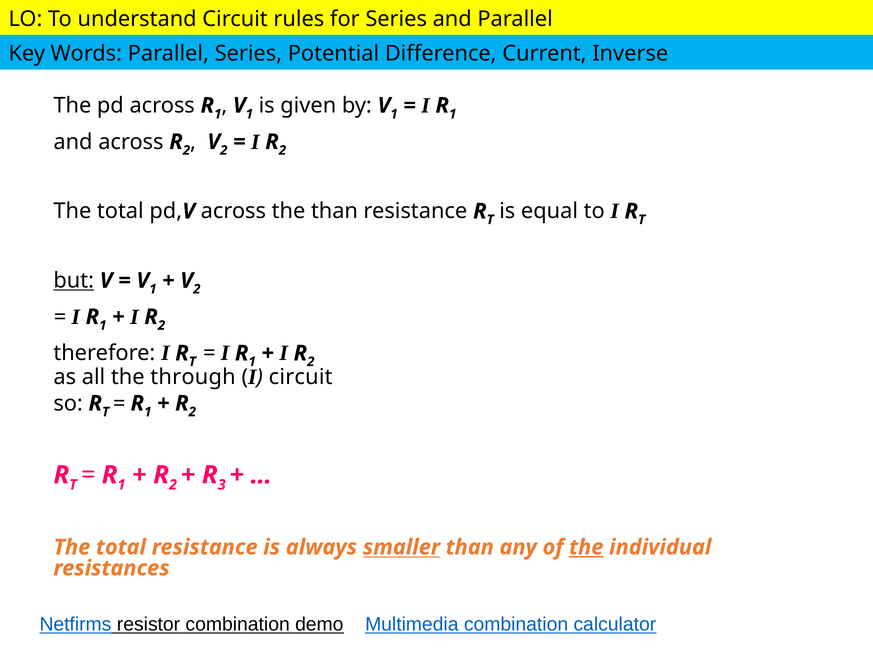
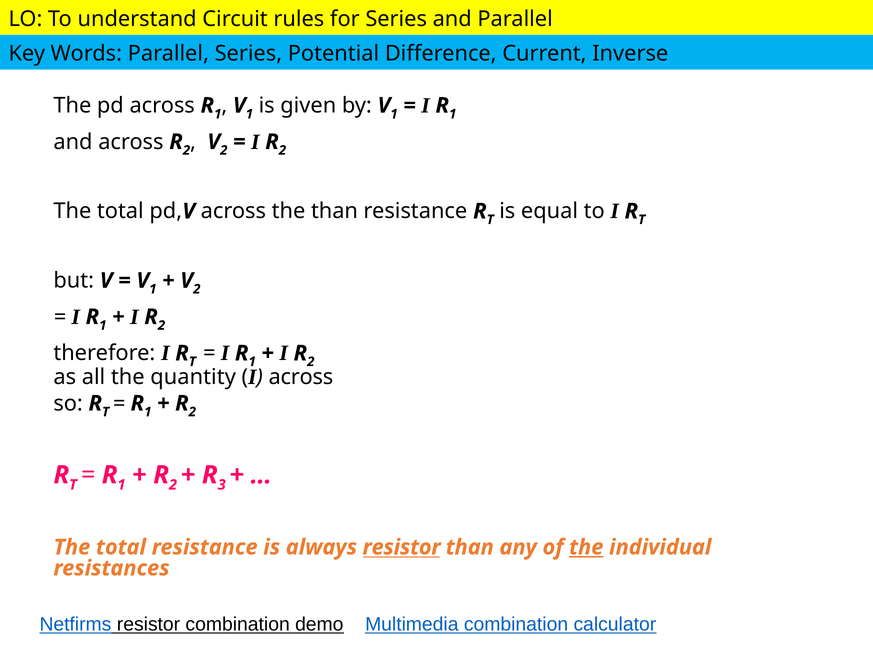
but underline: present -> none
through: through -> quantity
circuit at (301, 377): circuit -> across
always smaller: smaller -> resistor
